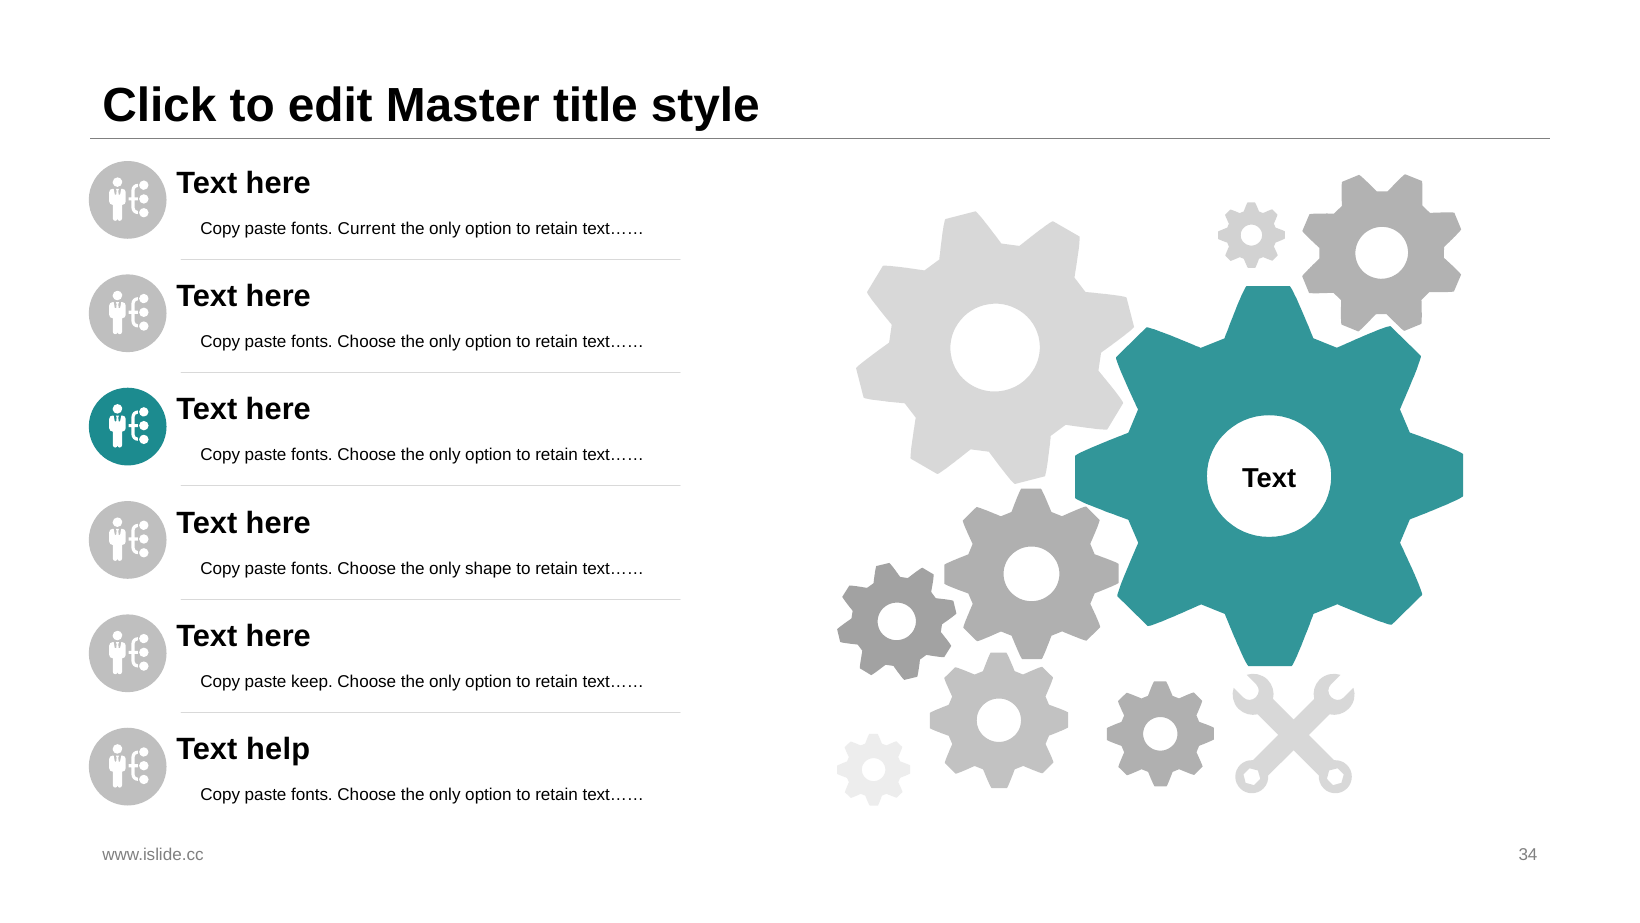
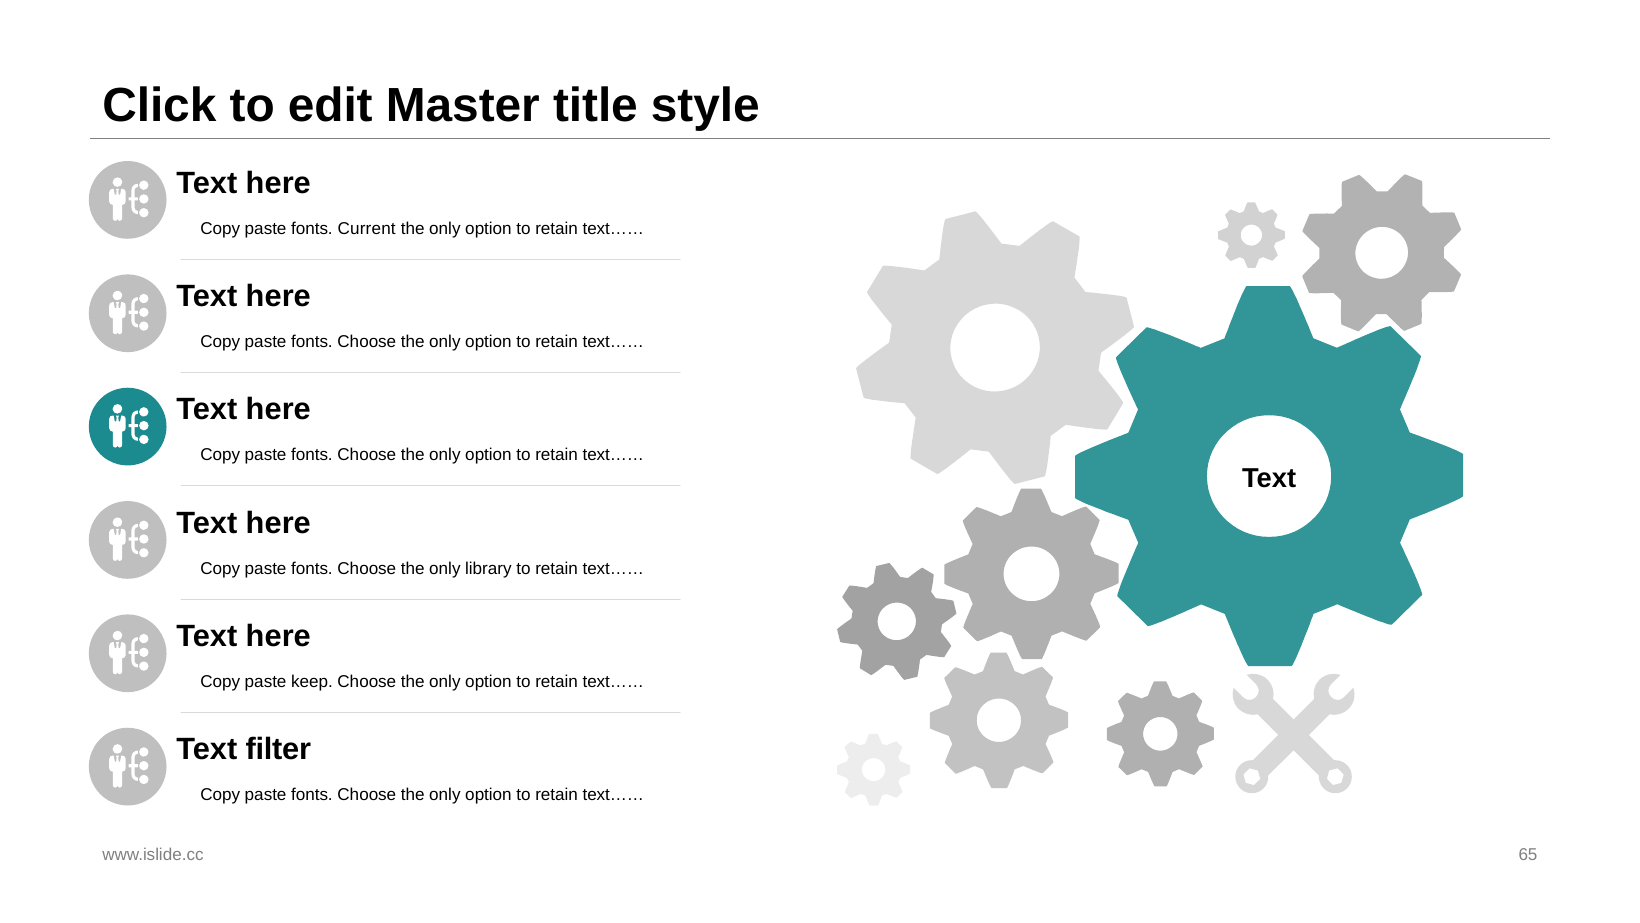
shape: shape -> library
help: help -> filter
34: 34 -> 65
